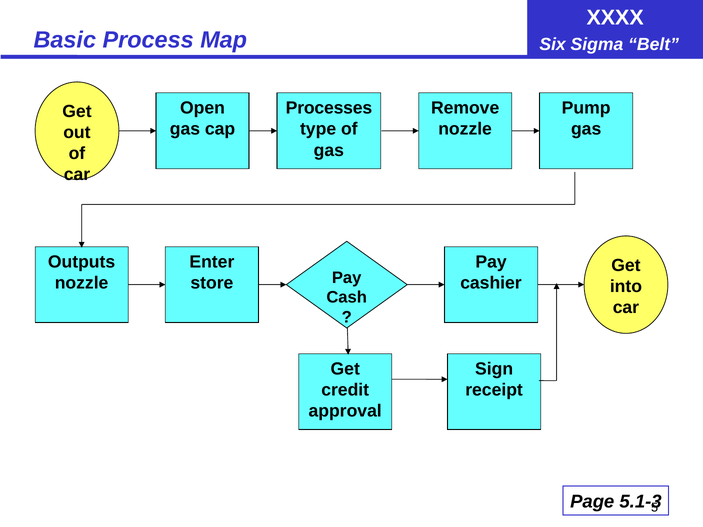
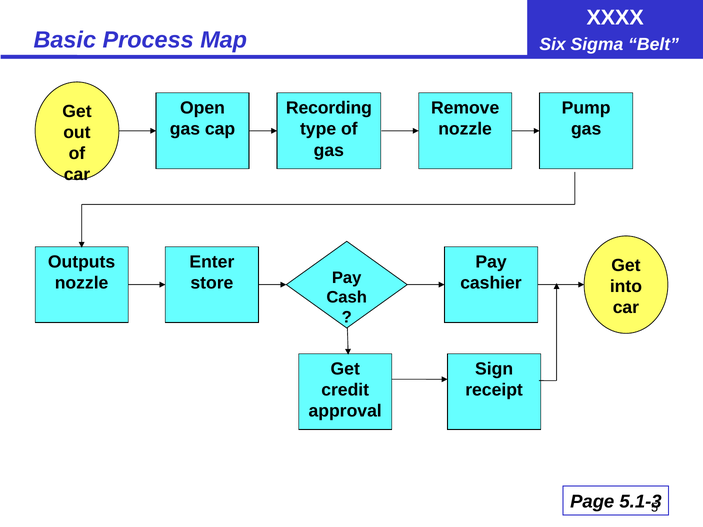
Processes: Processes -> Recording
